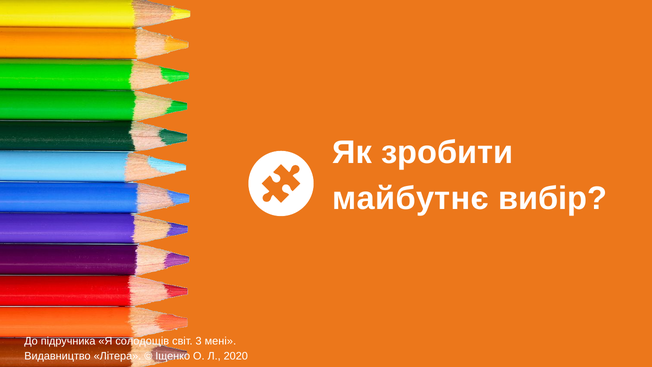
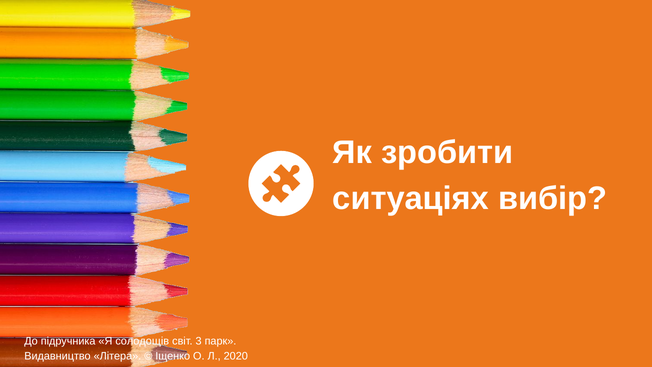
майбутнє: майбутнє -> ситуаціях
мені: мені -> парк
